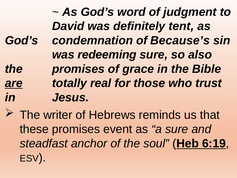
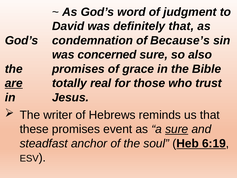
definitely tent: tent -> that
redeeming: redeeming -> concerned
sure at (177, 129) underline: none -> present
